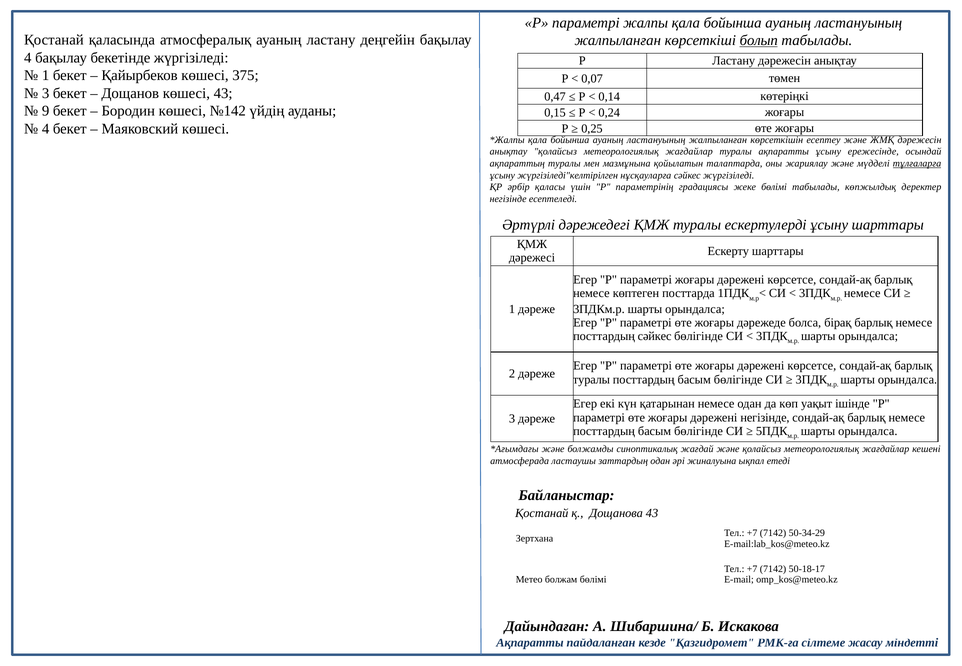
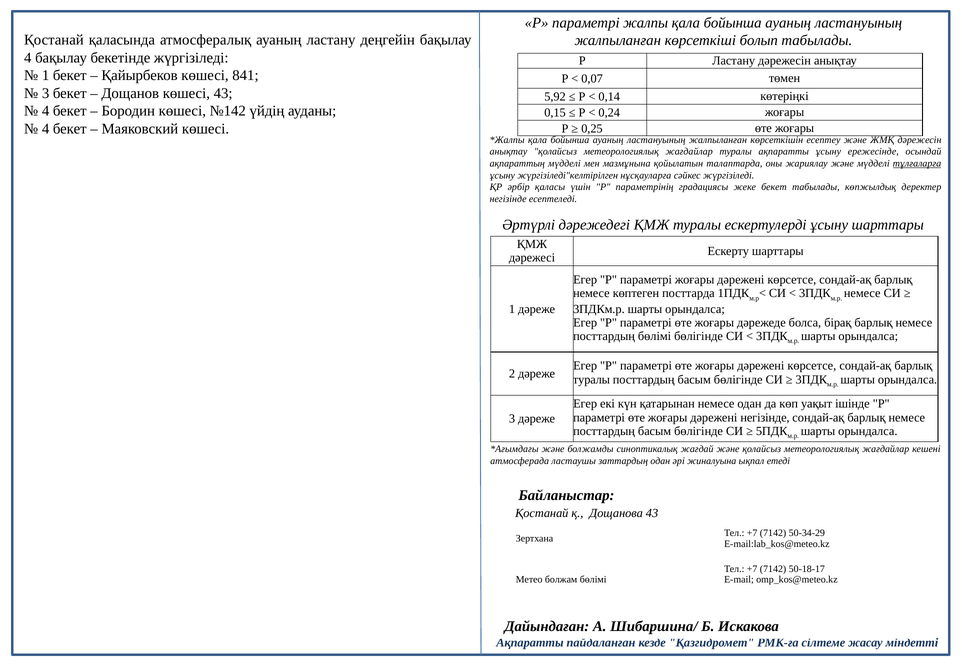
болып underline: present -> none
375: 375 -> 841
0,47: 0,47 -> 5,92
9 at (46, 111): 9 -> 4
ақпараттың туралы: туралы -> мүдделі
жеке бөлімі: бөлімі -> бекет
посттардың сәйкес: сәйкес -> бөлімі
